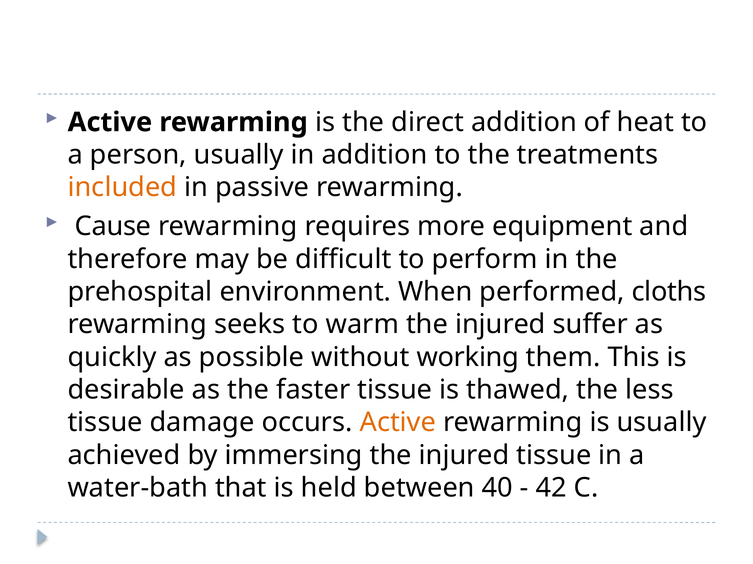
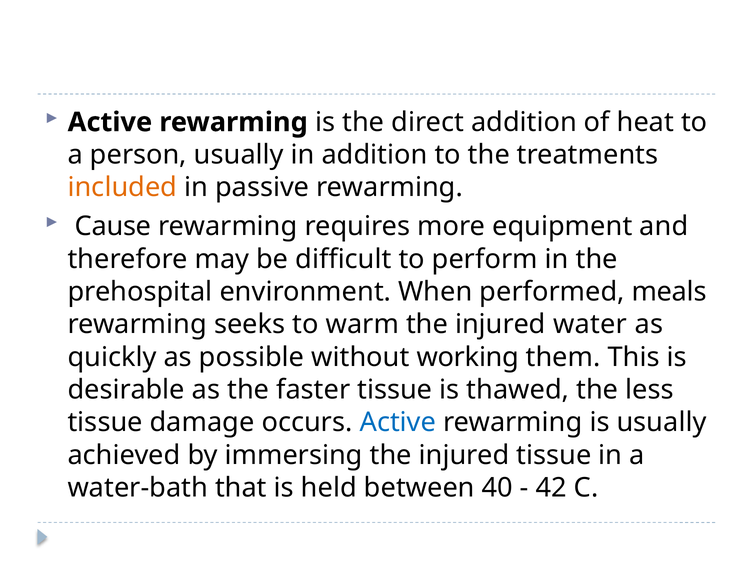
cloths: cloths -> meals
suffer: suffer -> water
Active at (398, 423) colour: orange -> blue
